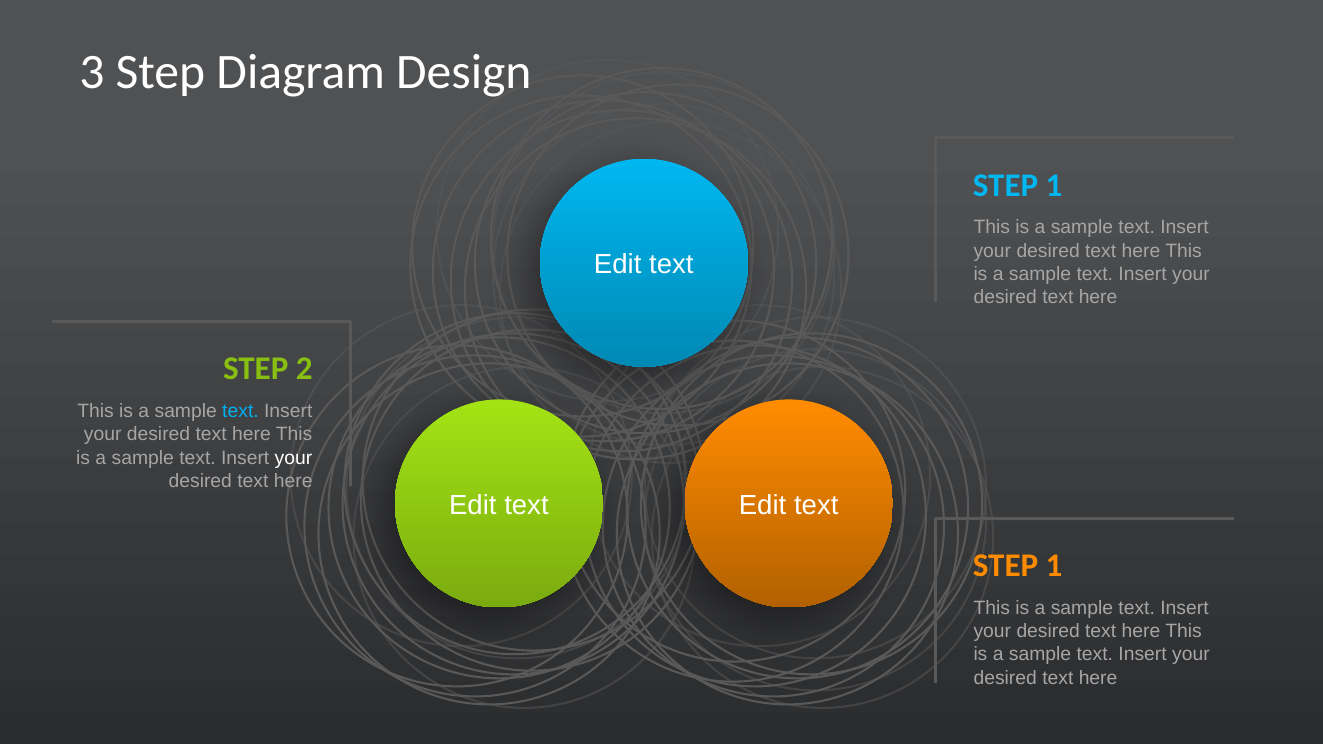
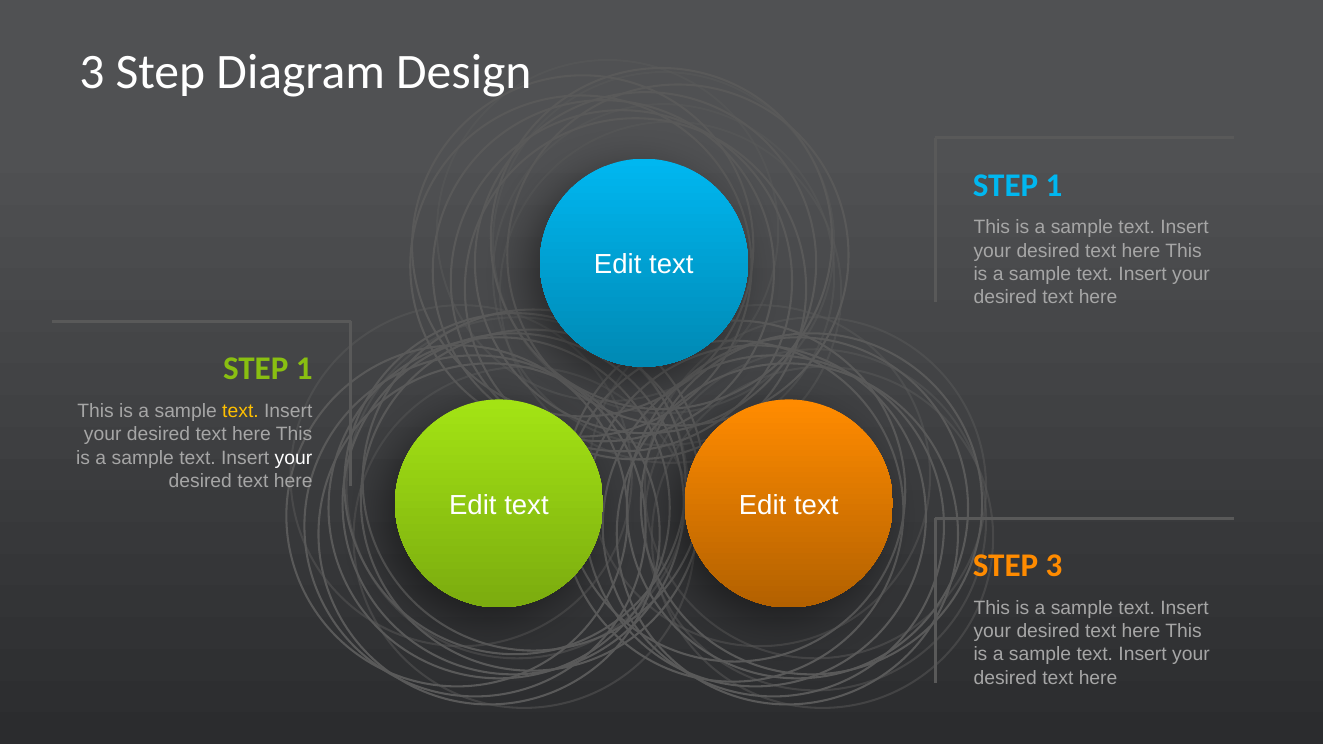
2 at (304, 369): 2 -> 1
text at (240, 412) colour: light blue -> yellow
1 at (1054, 566): 1 -> 3
